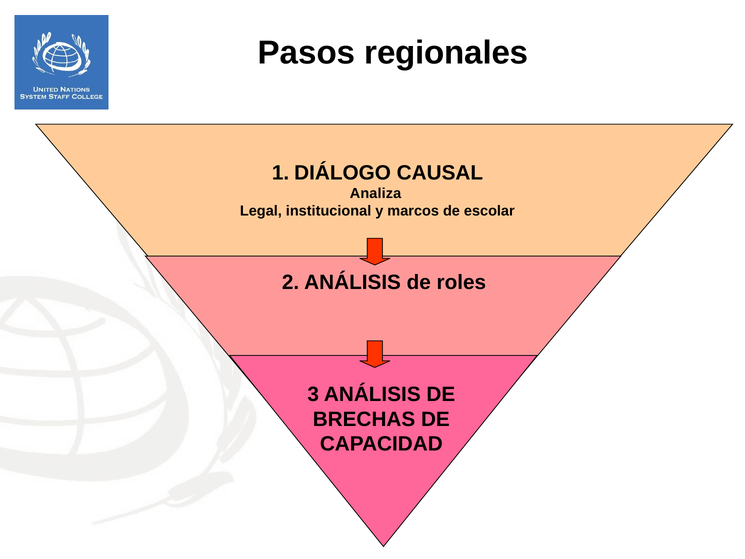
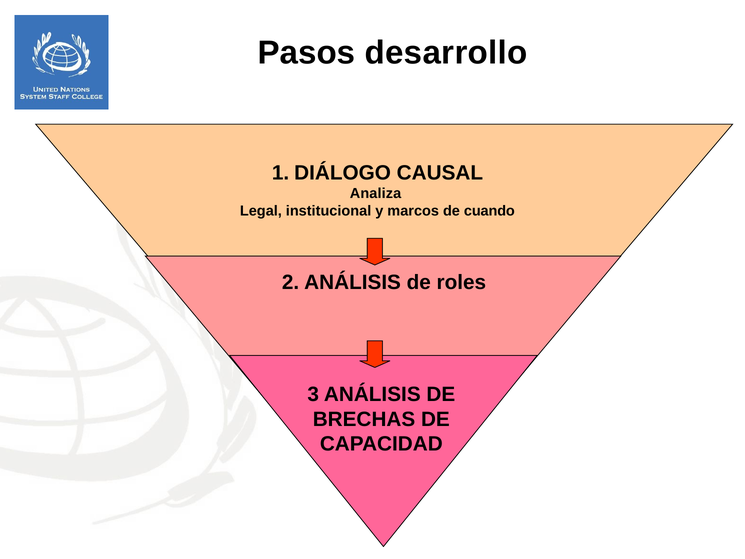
regionales: regionales -> desarrollo
escolar: escolar -> cuando
